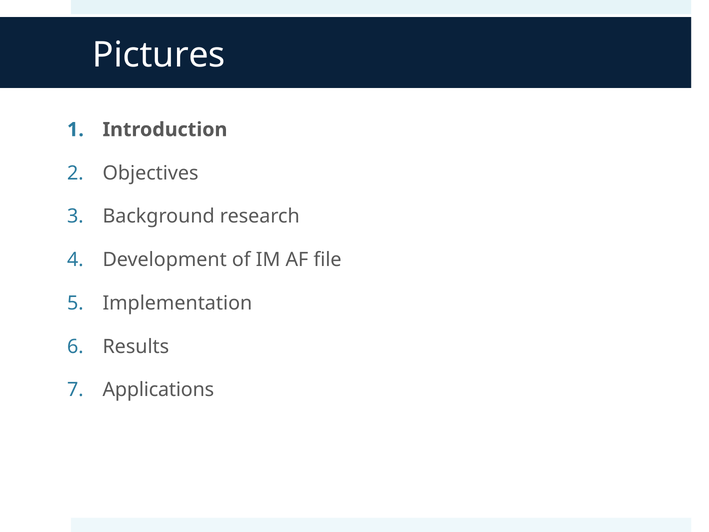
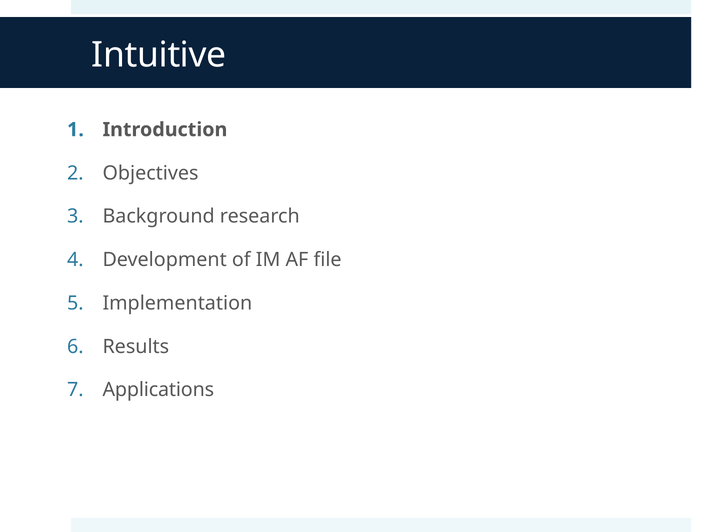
Pictures: Pictures -> Intuitive
